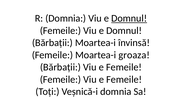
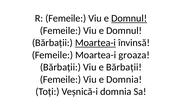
R Domnia: Domnia -> Femeile
Moartea-i at (95, 42) underline: none -> present
Bărbații Viu e Femeile: Femeile -> Bărbații
Femeile Viu e Femeile: Femeile -> Domnia
